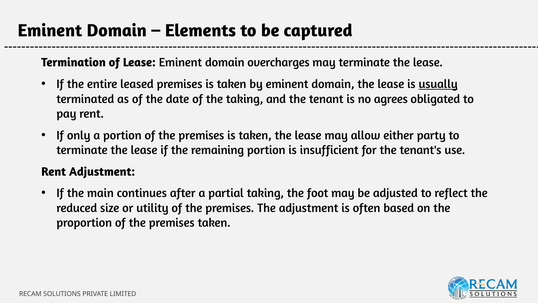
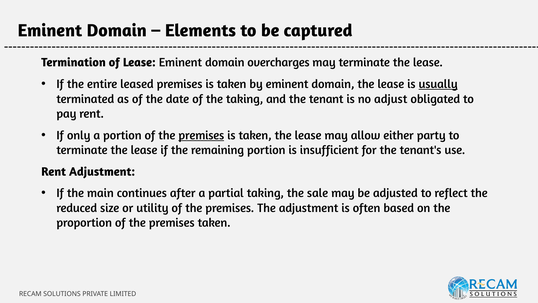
agrees: agrees -> adjust
premises at (201, 135) underline: none -> present
foot: foot -> sale
